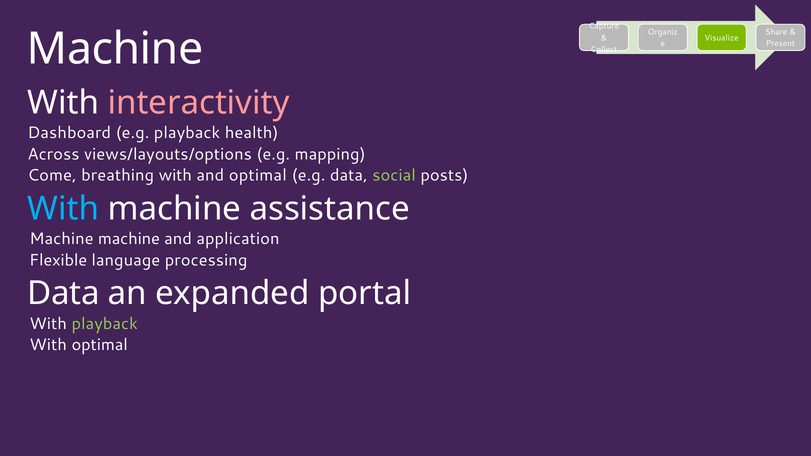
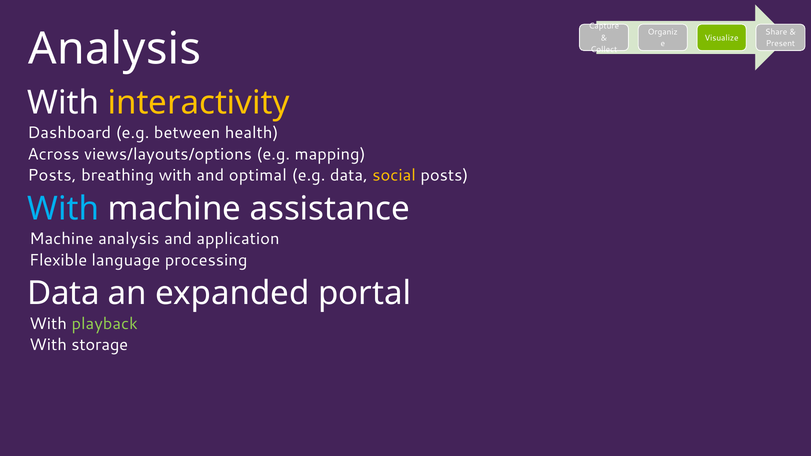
Machine at (115, 49): Machine -> Analysis
interactivity colour: pink -> yellow
e.g playback: playback -> between
Come at (52, 175): Come -> Posts
social colour: light green -> yellow
Machine machine: machine -> analysis
With optimal: optimal -> storage
